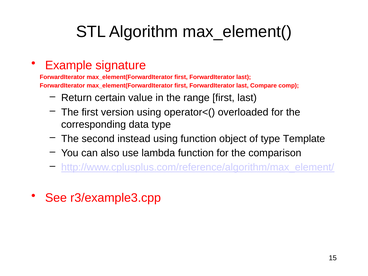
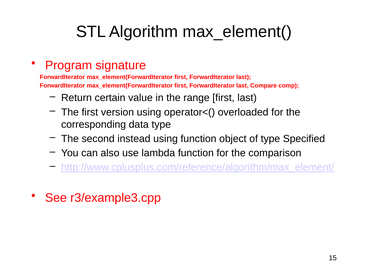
Example: Example -> Program
Template: Template -> Specified
